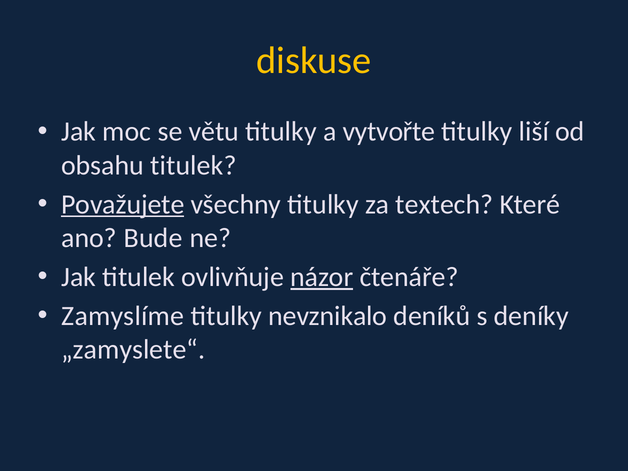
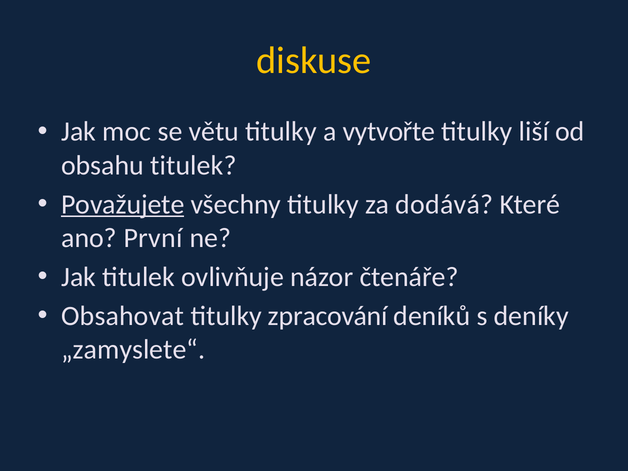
textech: textech -> dodává
Bude: Bude -> První
názor underline: present -> none
Zamyslíme: Zamyslíme -> Obsahovat
nevznikalo: nevznikalo -> zpracování
